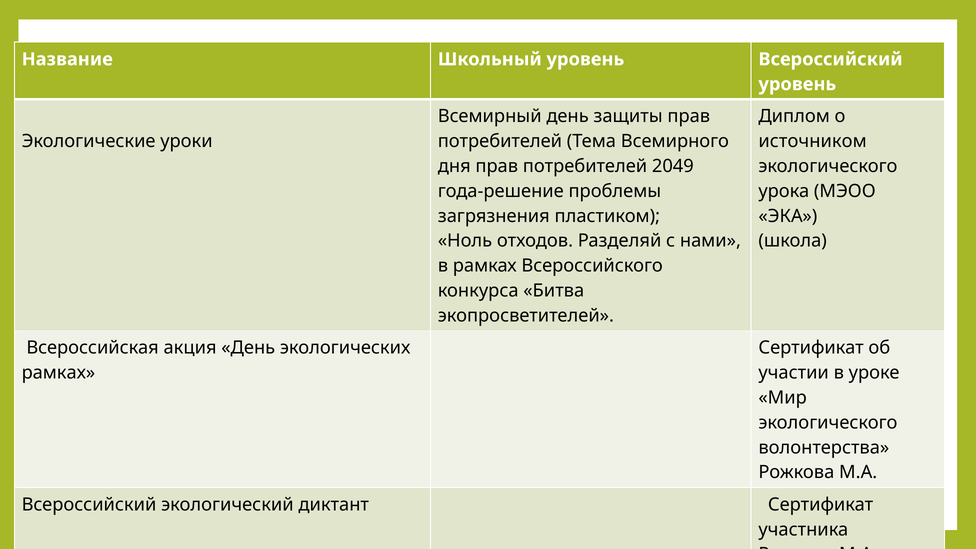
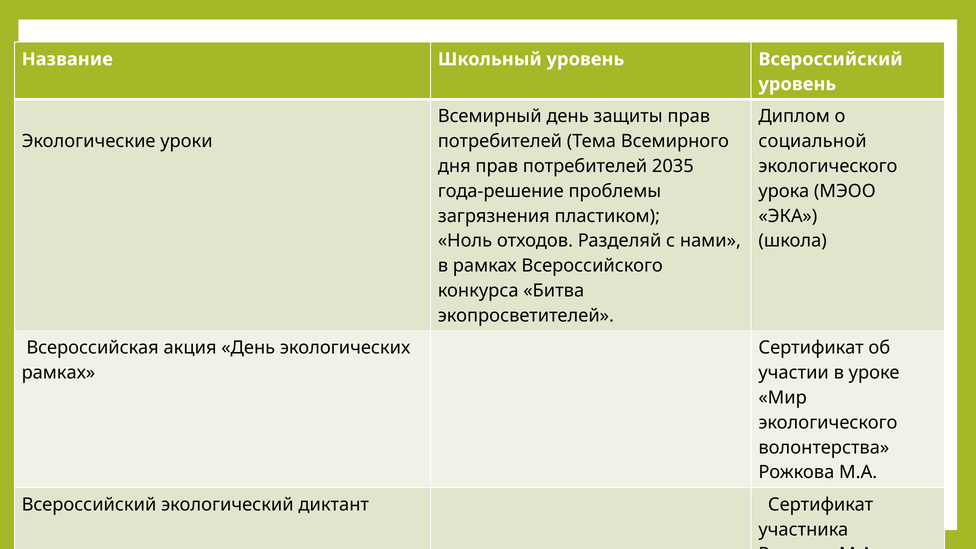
источником: источником -> социальной
2049: 2049 -> 2035
